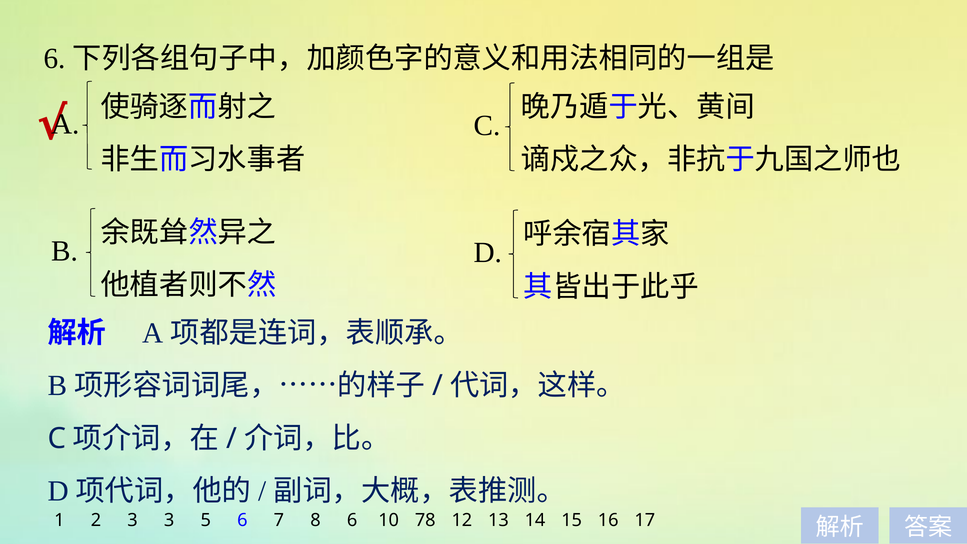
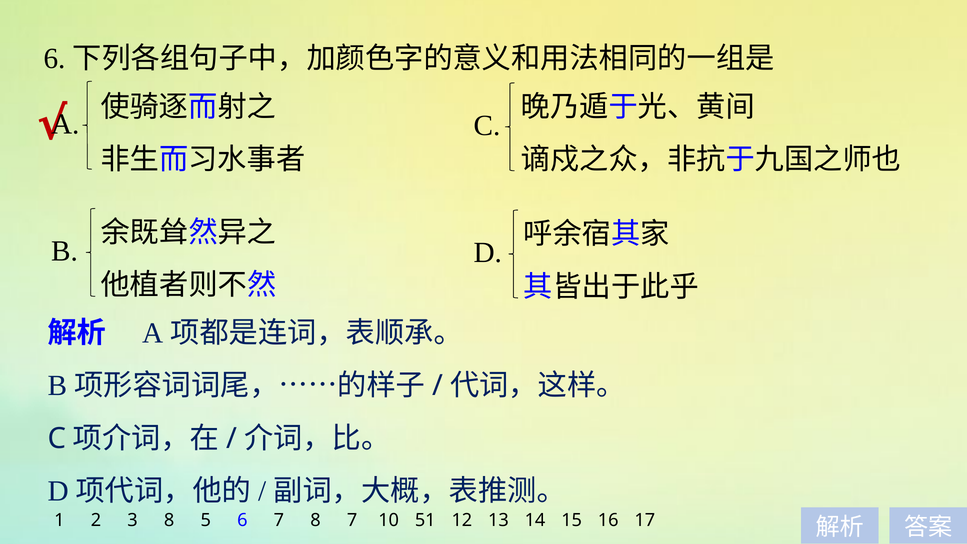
3 3: 3 -> 8
8 6: 6 -> 7
78: 78 -> 51
